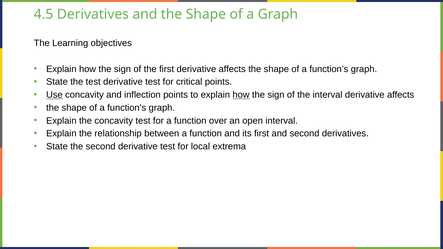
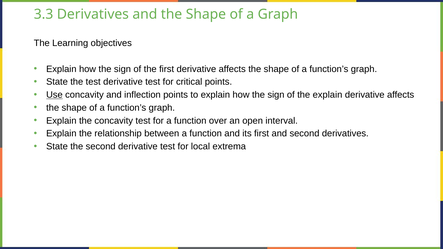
4.5: 4.5 -> 3.3
how at (241, 95) underline: present -> none
the interval: interval -> explain
